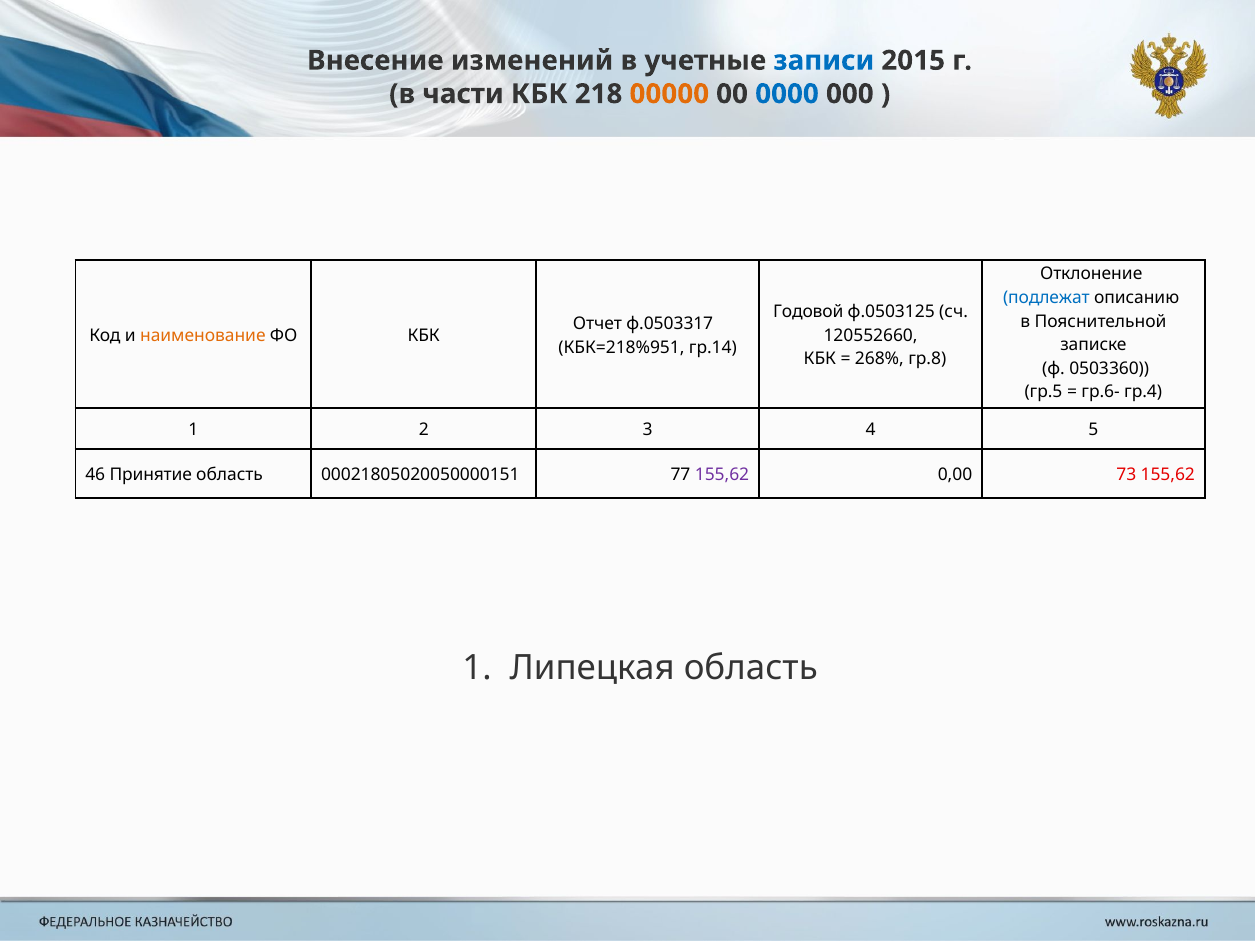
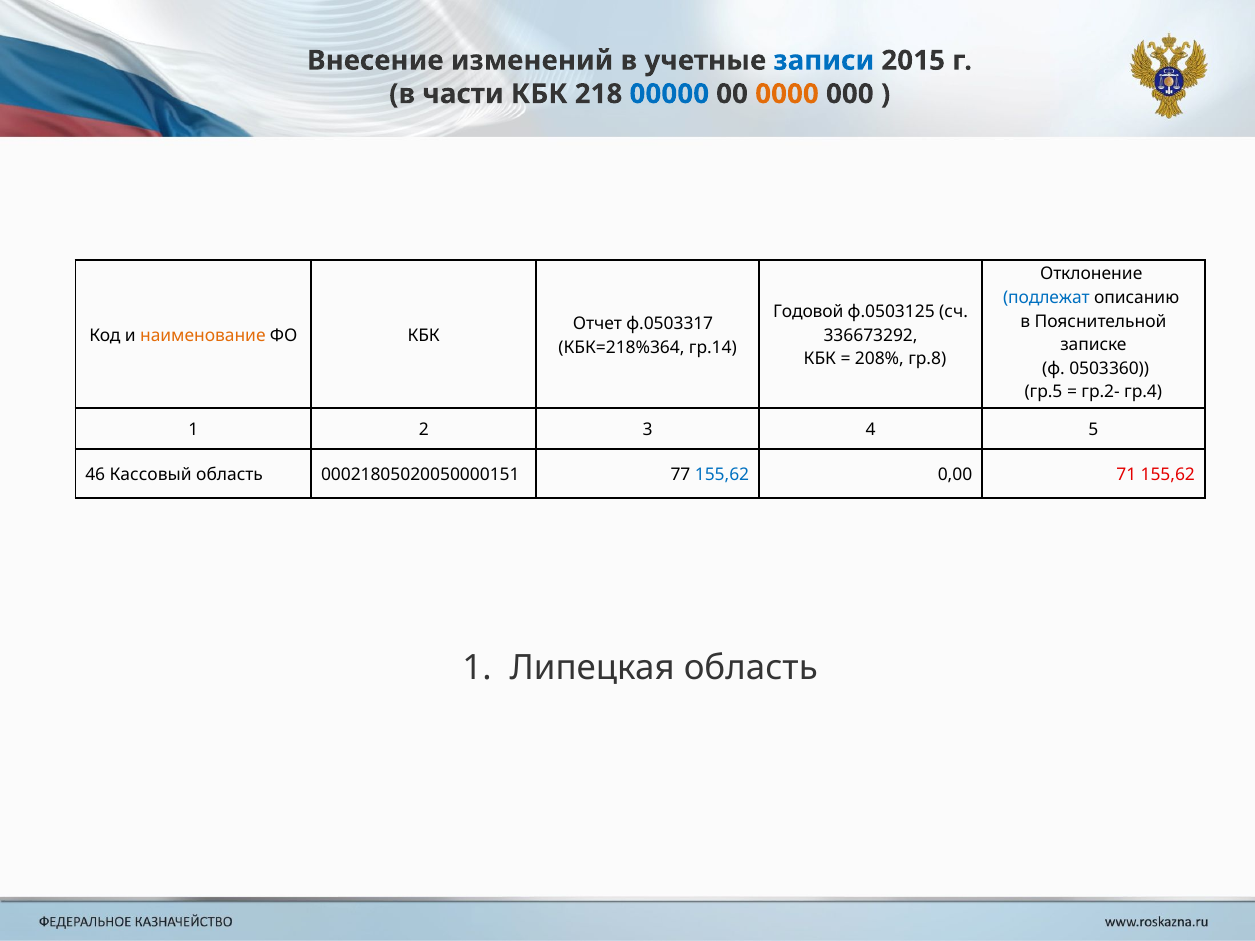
00000 colour: orange -> blue
0000 colour: blue -> orange
120552660: 120552660 -> 336673292
КБК=218%951: КБК=218%951 -> КБК=218%364
268%: 268% -> 208%
гр.6-: гр.6- -> гр.2-
Принятие: Принятие -> Кассовый
155,62 at (722, 475) colour: purple -> blue
73: 73 -> 71
